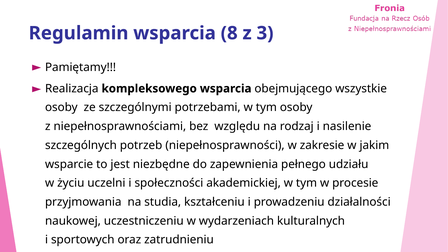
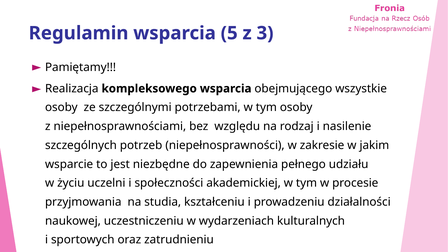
8: 8 -> 5
